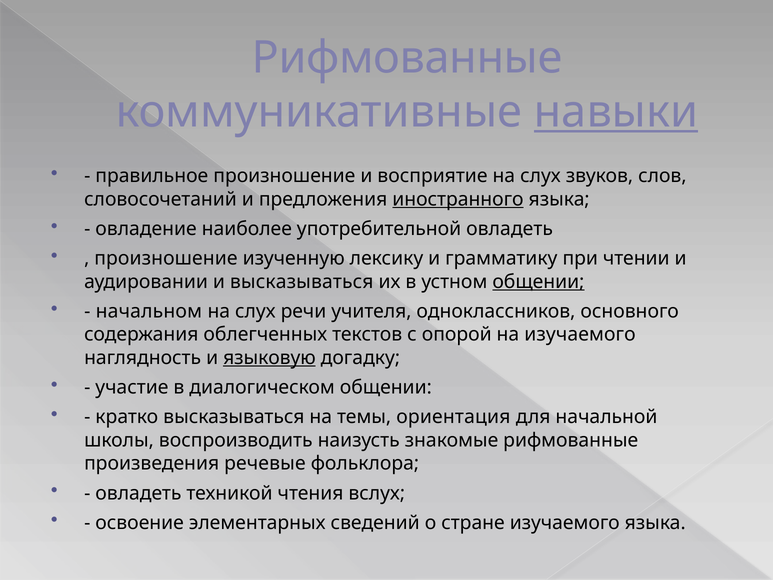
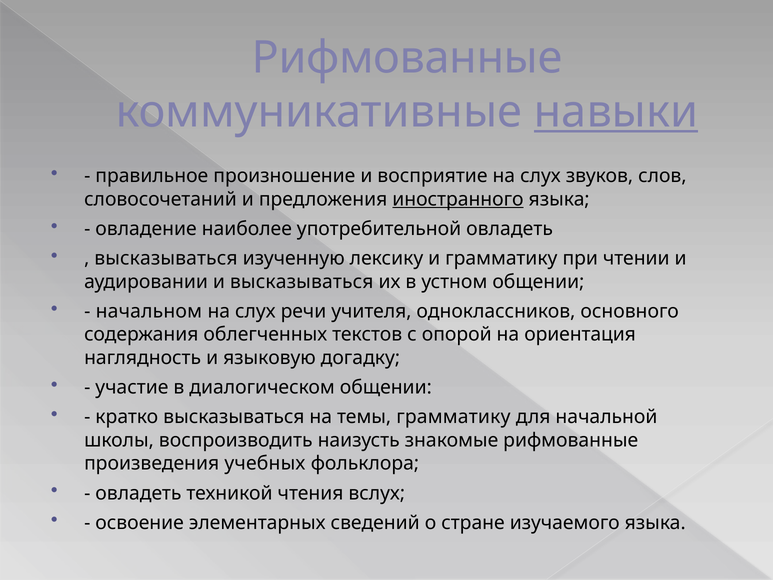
произношение at (166, 258): произношение -> высказываться
общении at (538, 282) underline: present -> none
на изучаемого: изучаемого -> ориентация
языковую underline: present -> none
темы ориентация: ориентация -> грамматику
речевые: речевые -> учебных
